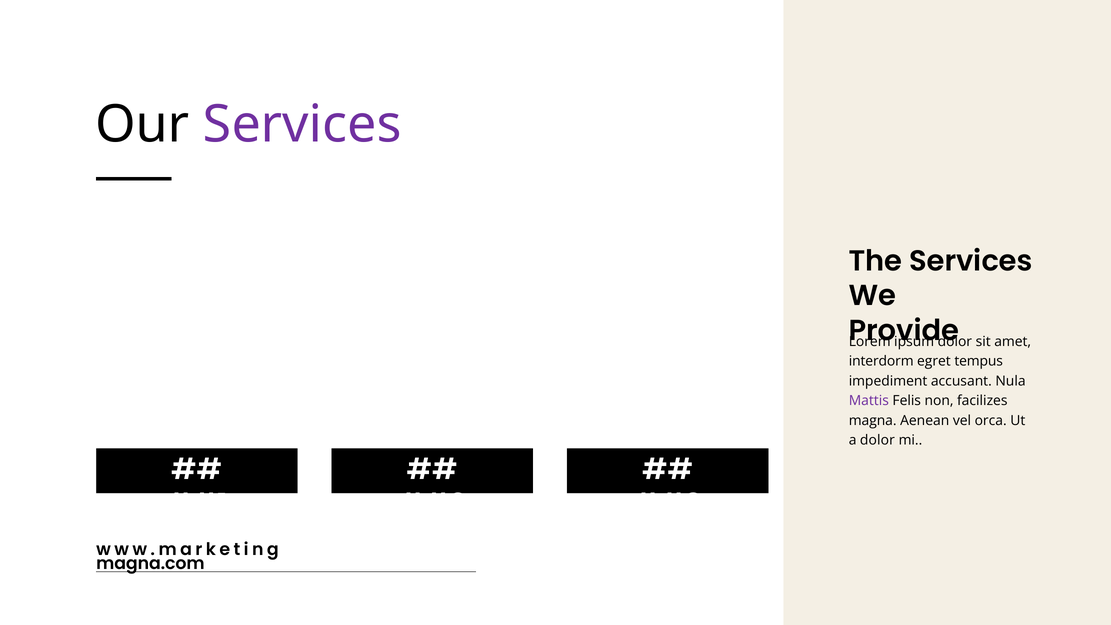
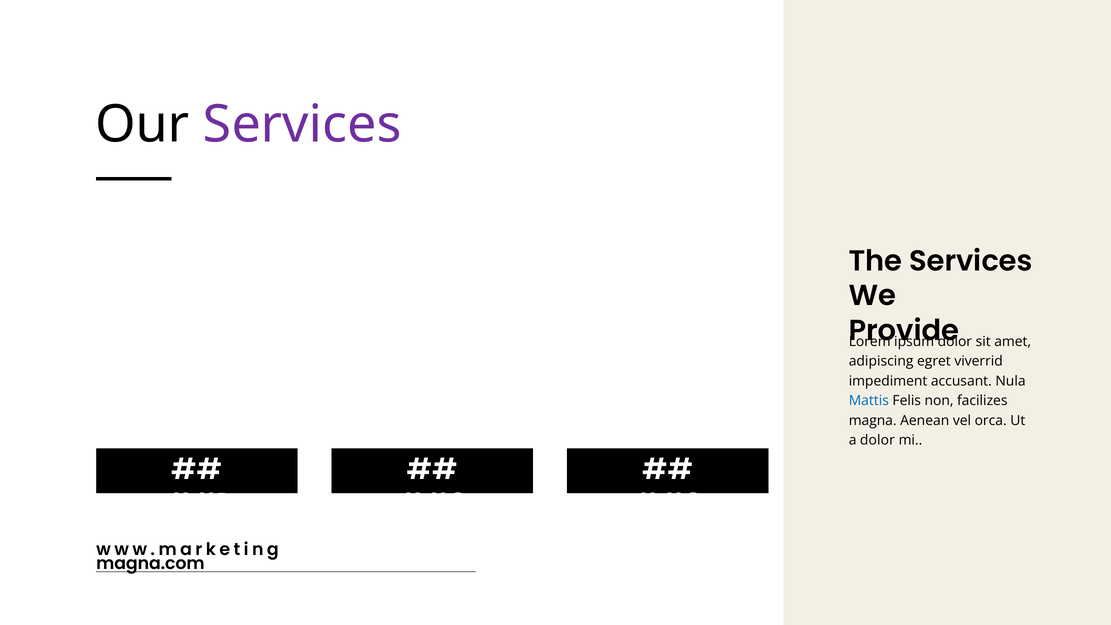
interdorm: interdorm -> adipiscing
tempus: tempus -> viverrid
Mattis colour: purple -> blue
